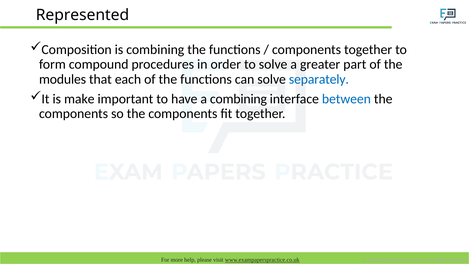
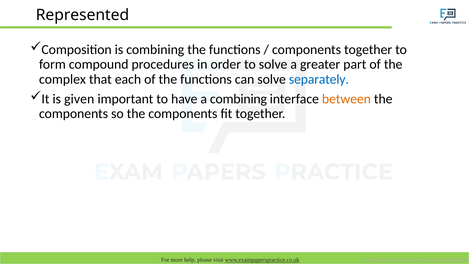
modules: modules -> complex
make: make -> given
between colour: blue -> orange
